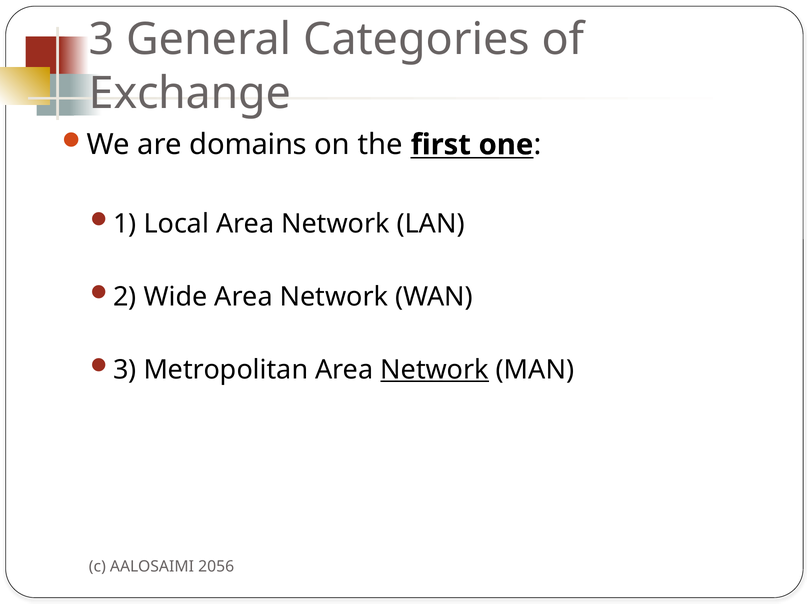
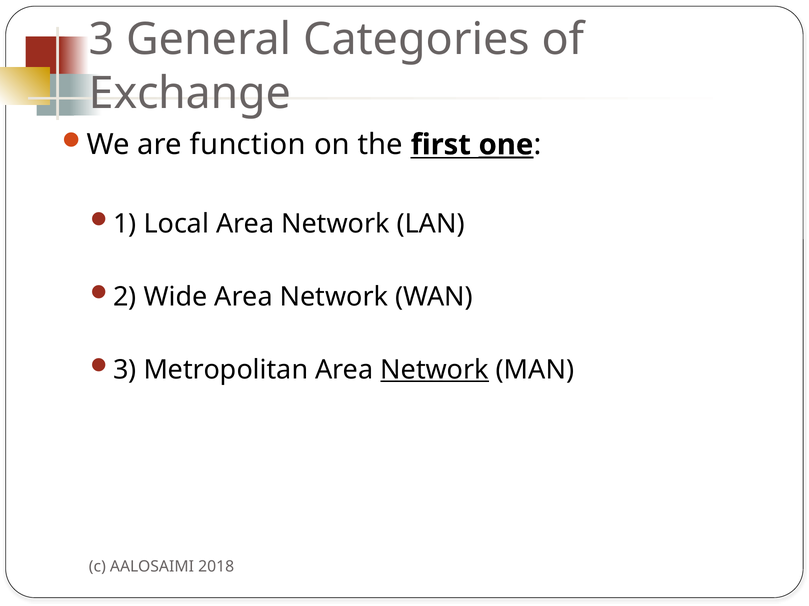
domains: domains -> function
one underline: none -> present
2056: 2056 -> 2018
